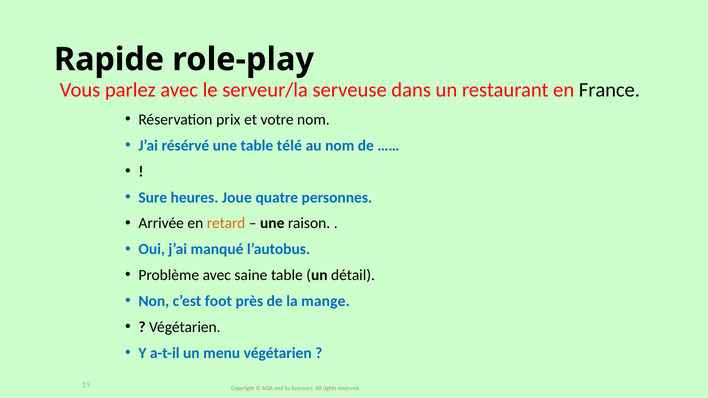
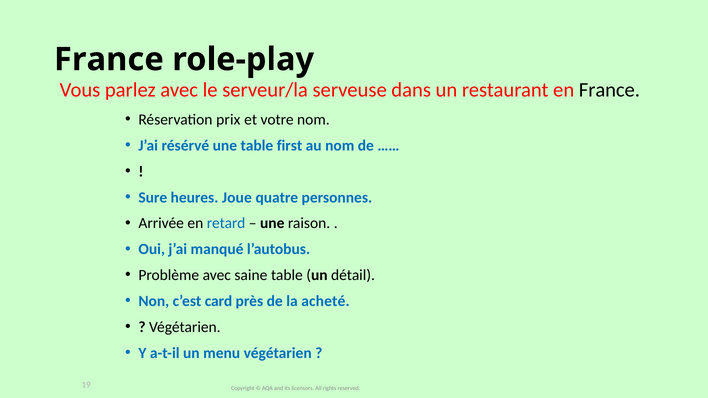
Rapide at (109, 59): Rapide -> France
télé: télé -> first
retard colour: orange -> blue
foot: foot -> card
mange: mange -> acheté
